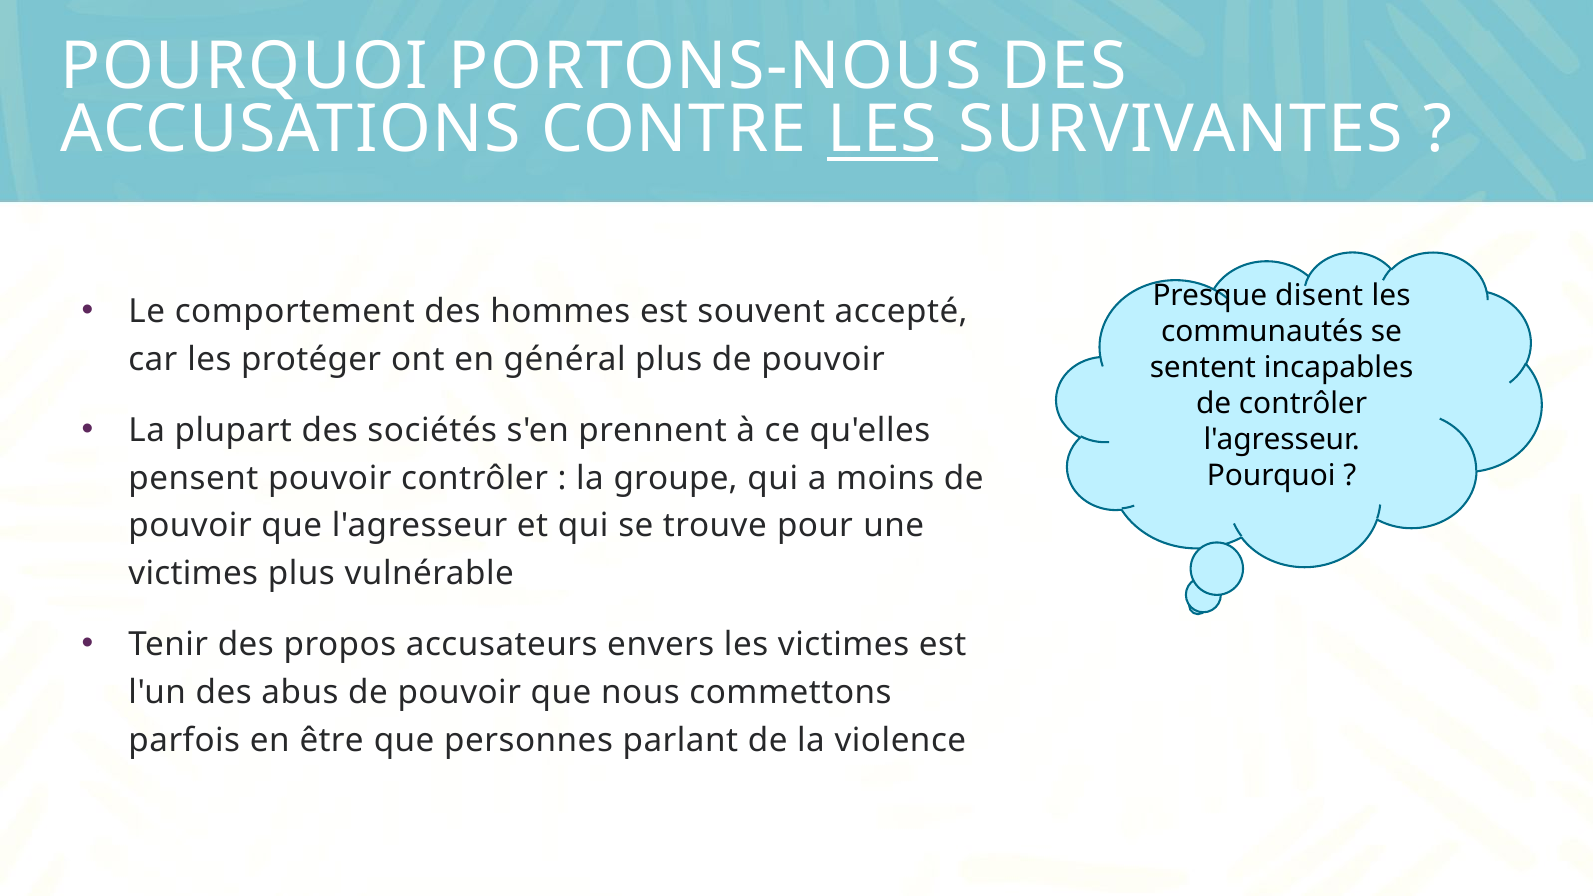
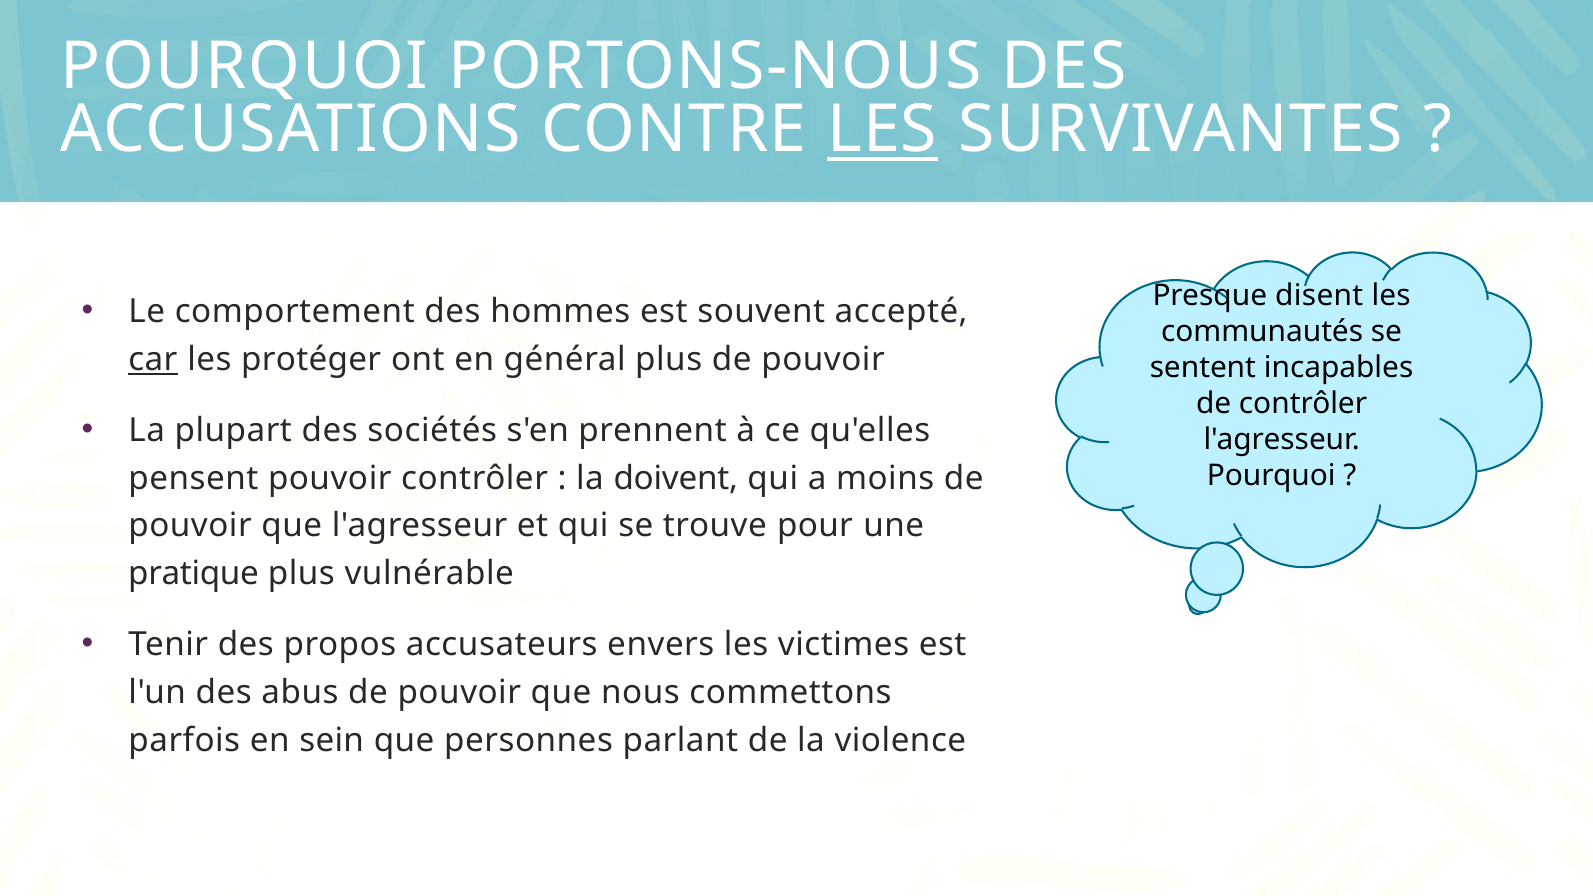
car underline: none -> present
groupe: groupe -> doivent
victimes at (193, 574): victimes -> pratique
être: être -> sein
